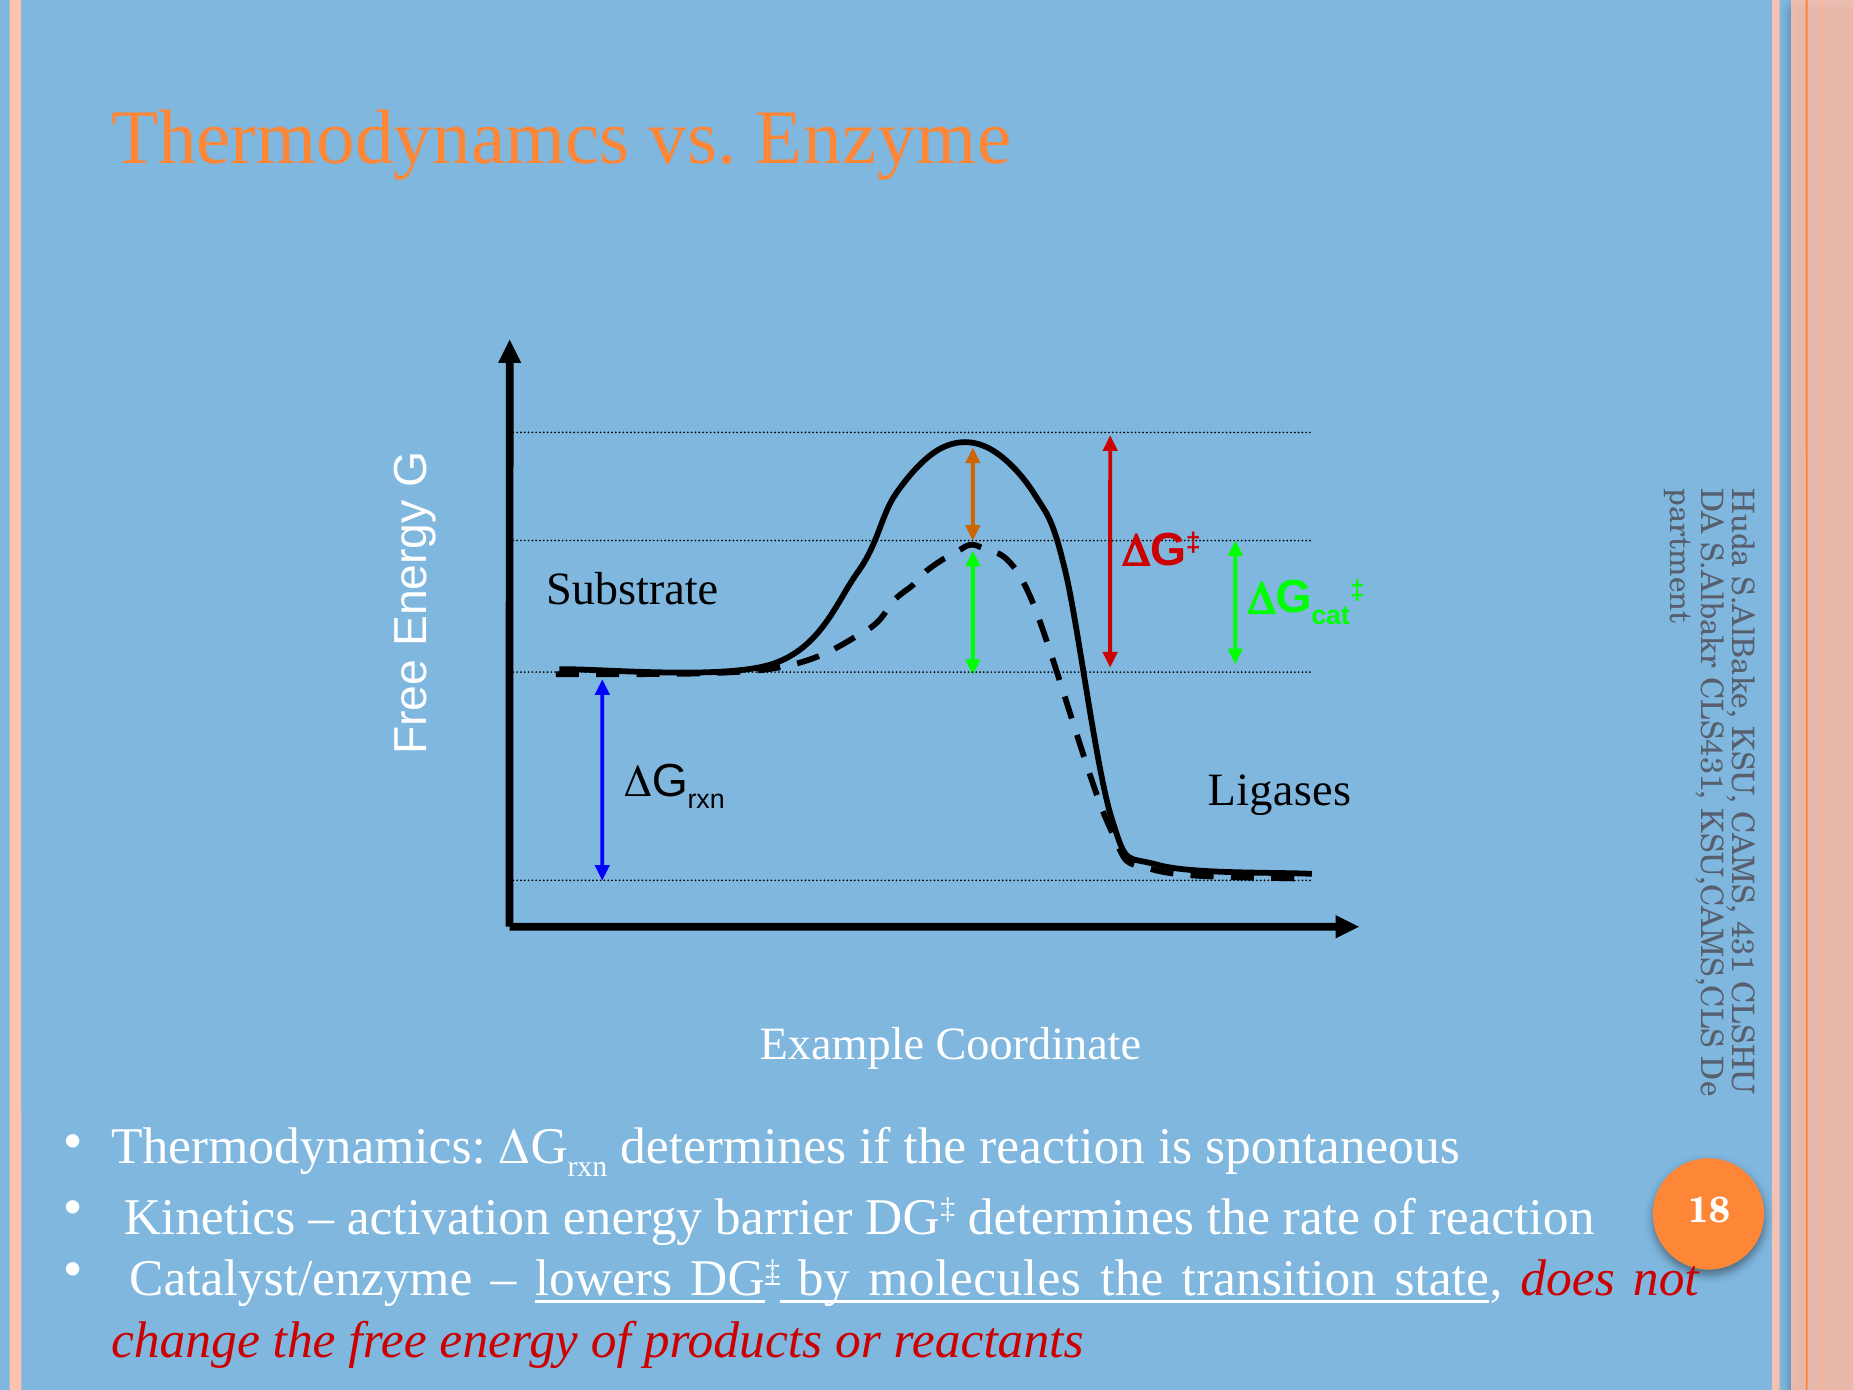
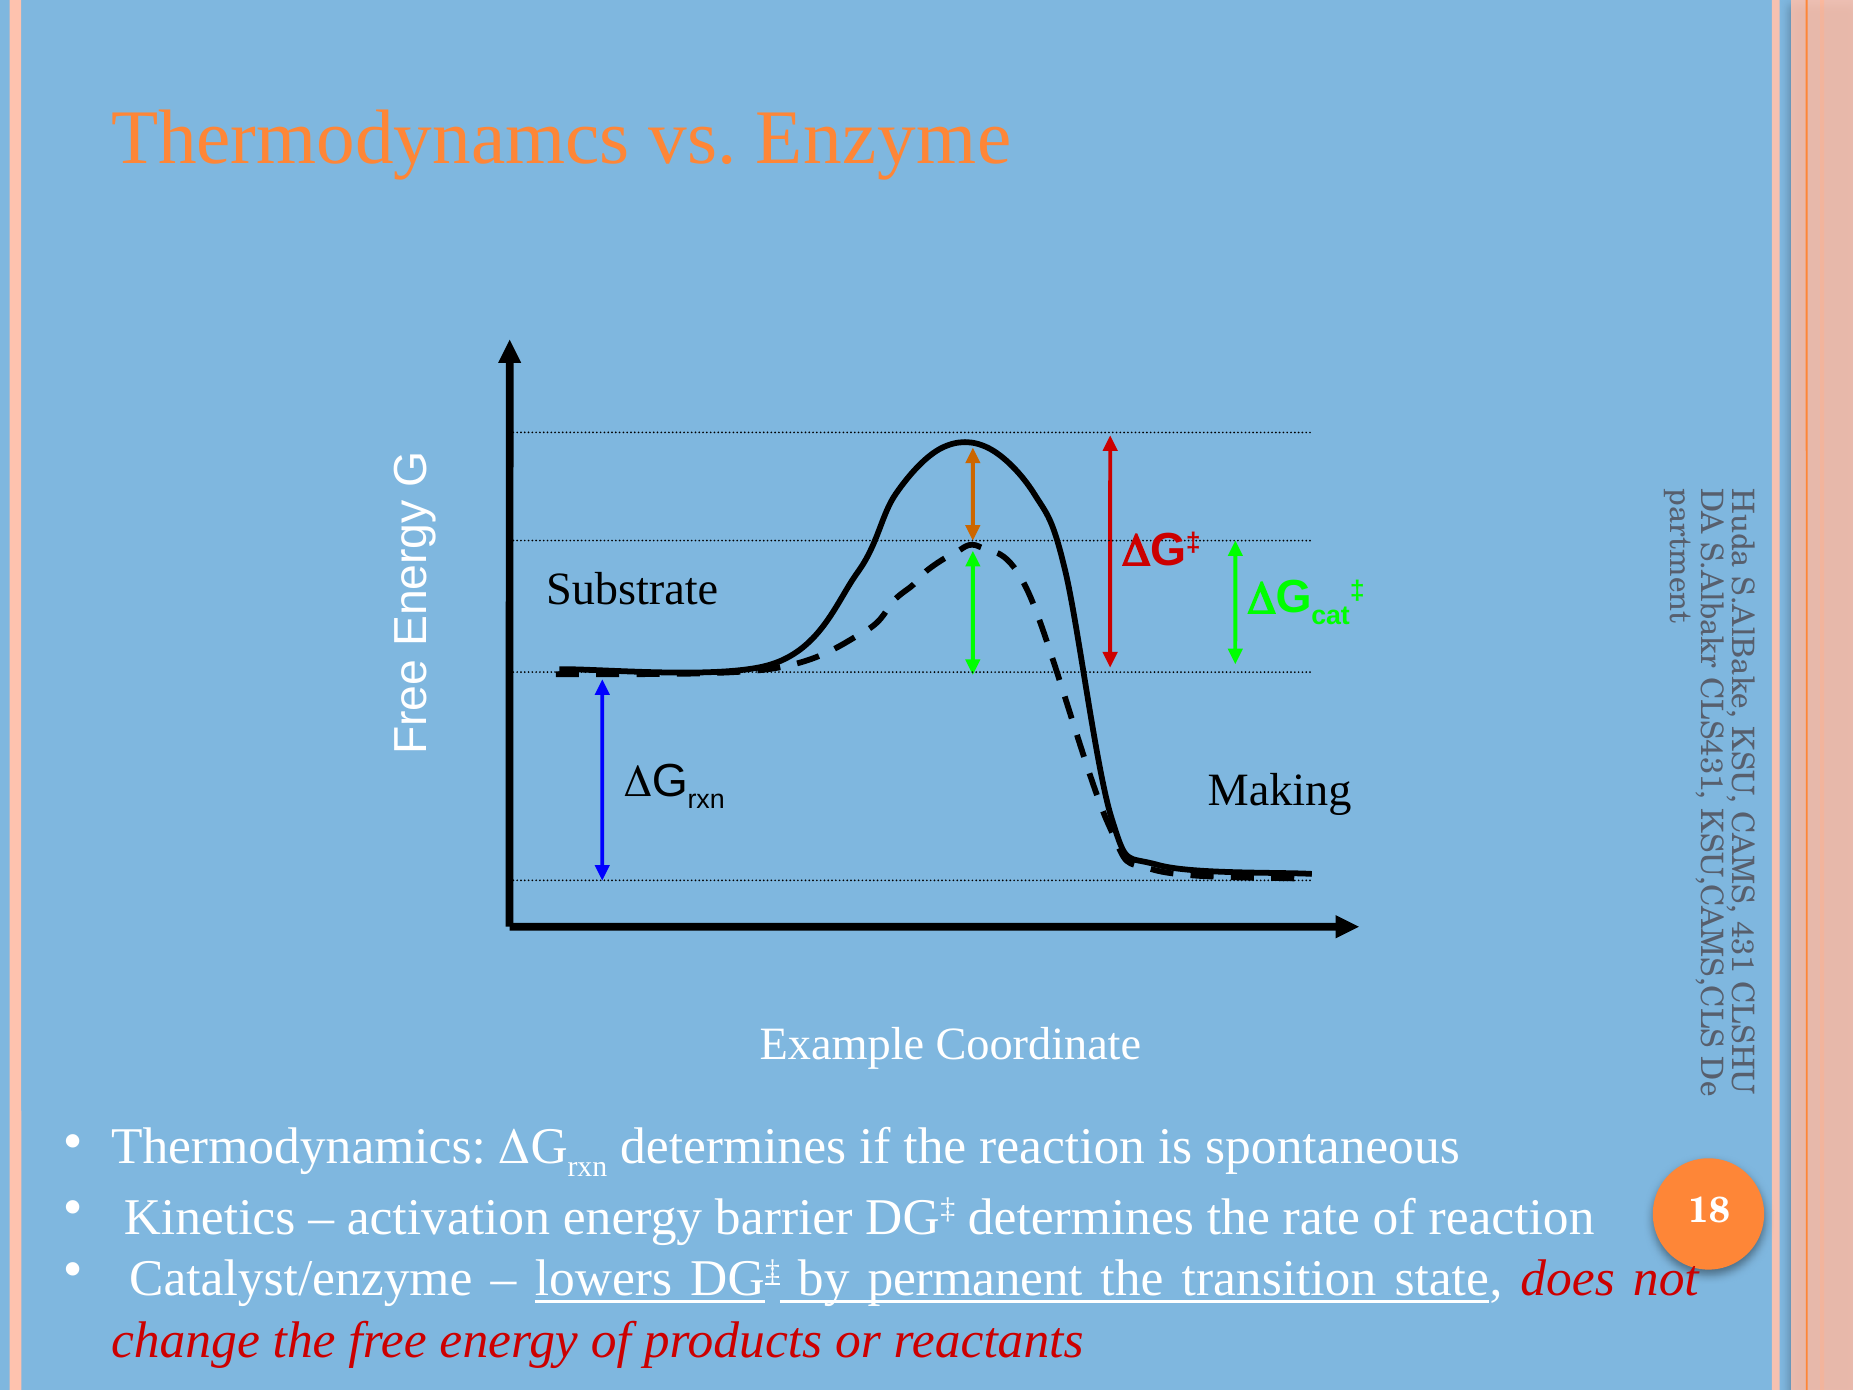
Ligases: Ligases -> Making
molecules: molecules -> permanent
